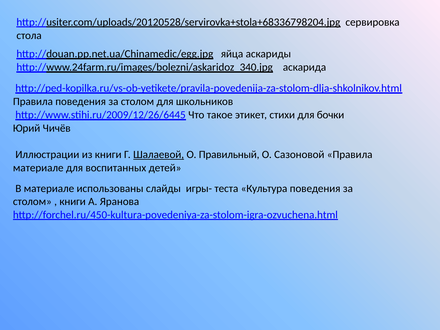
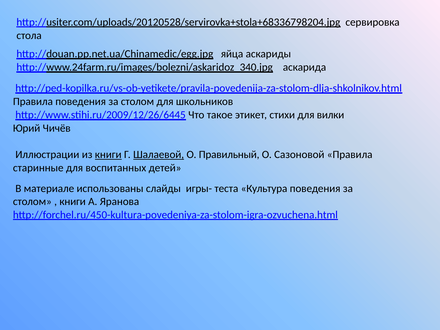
бочки: бочки -> вилки
книги at (108, 155) underline: none -> present
материале at (38, 168): материале -> старинные
